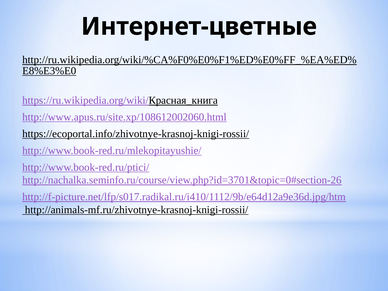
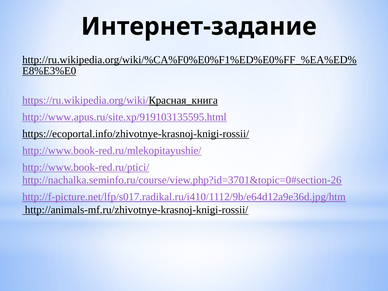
Интернет-цветные: Интернет-цветные -> Интернет-задание
http://www.apus.ru/site.xp/108612002060.html: http://www.apus.ru/site.xp/108612002060.html -> http://www.apus.ru/site.xp/919103135595.html
